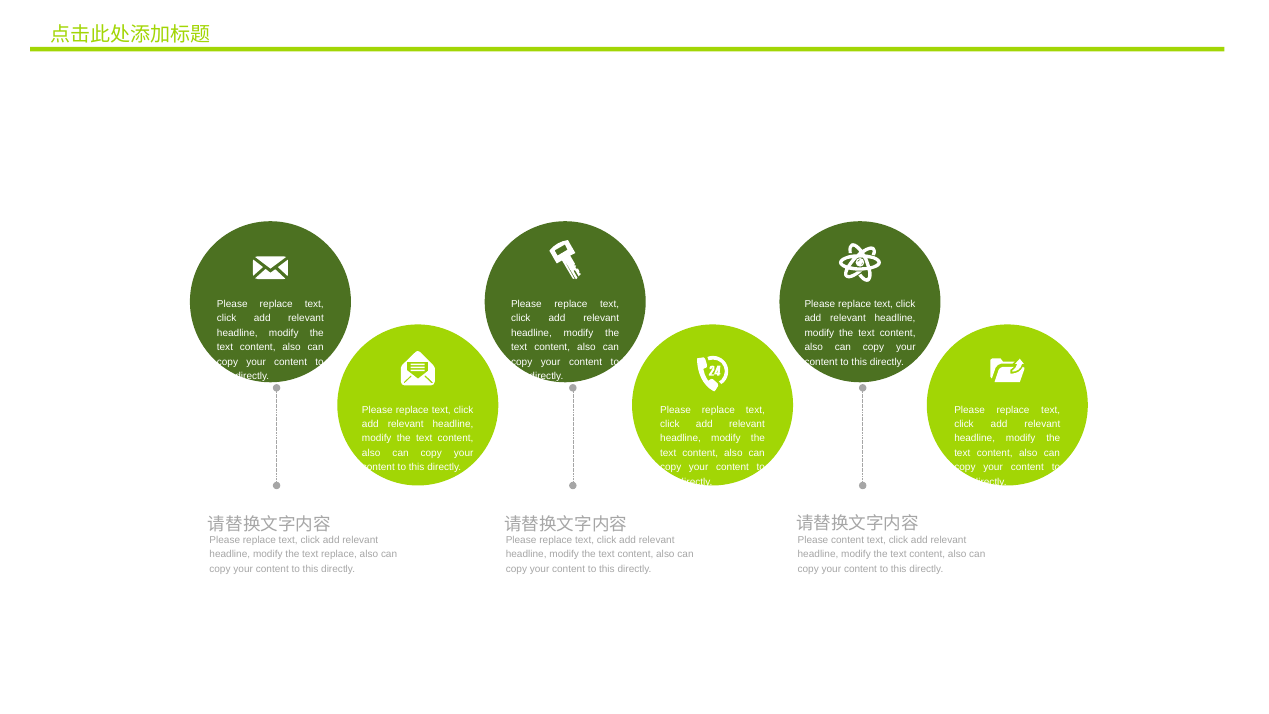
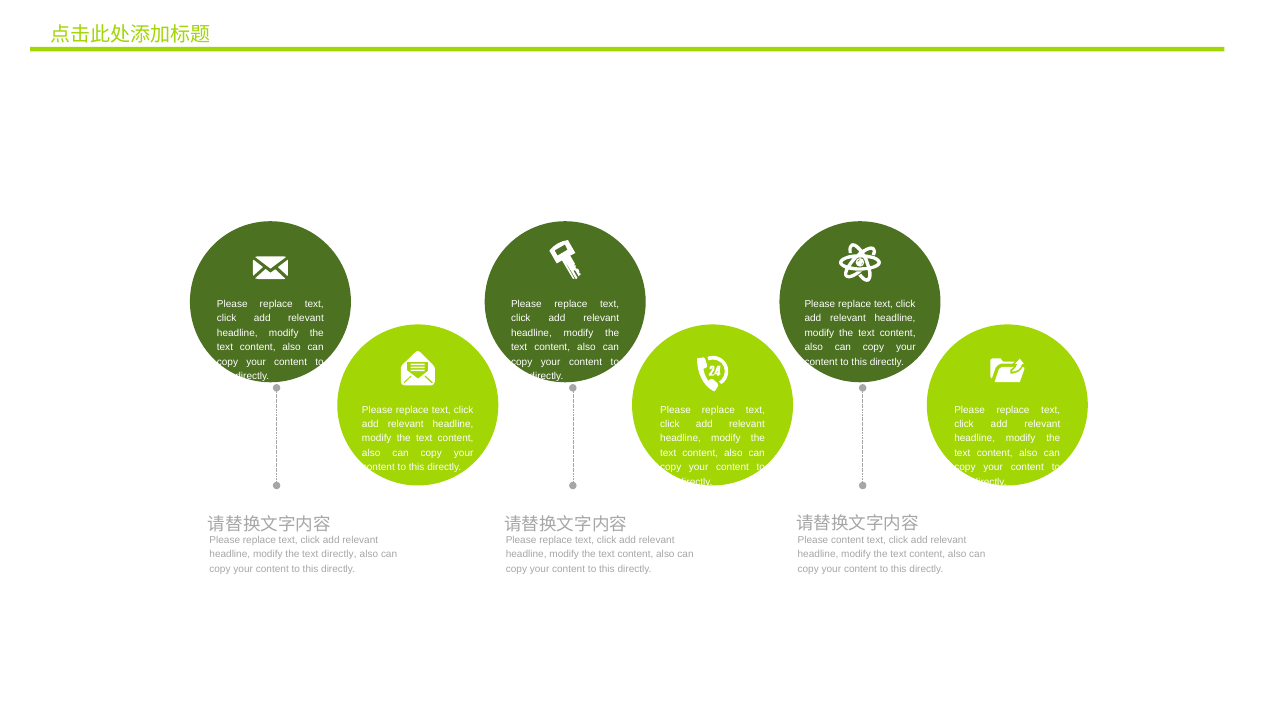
text replace: replace -> directly
